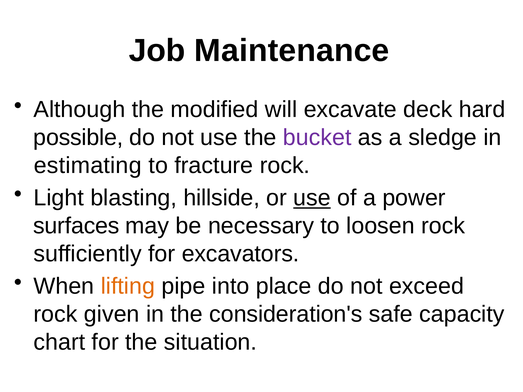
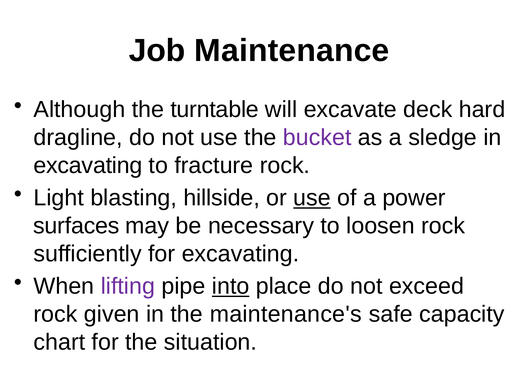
modified: modified -> turntable
possible: possible -> dragline
estimating at (88, 166): estimating -> excavating
for excavators: excavators -> excavating
lifting colour: orange -> purple
into underline: none -> present
consideration's: consideration's -> maintenance's
